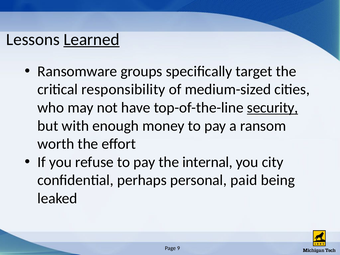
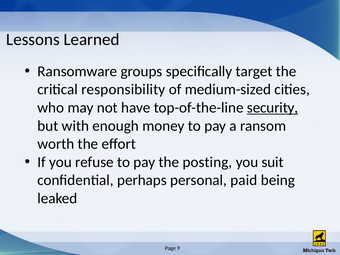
Learned underline: present -> none
internal: internal -> posting
city: city -> suit
